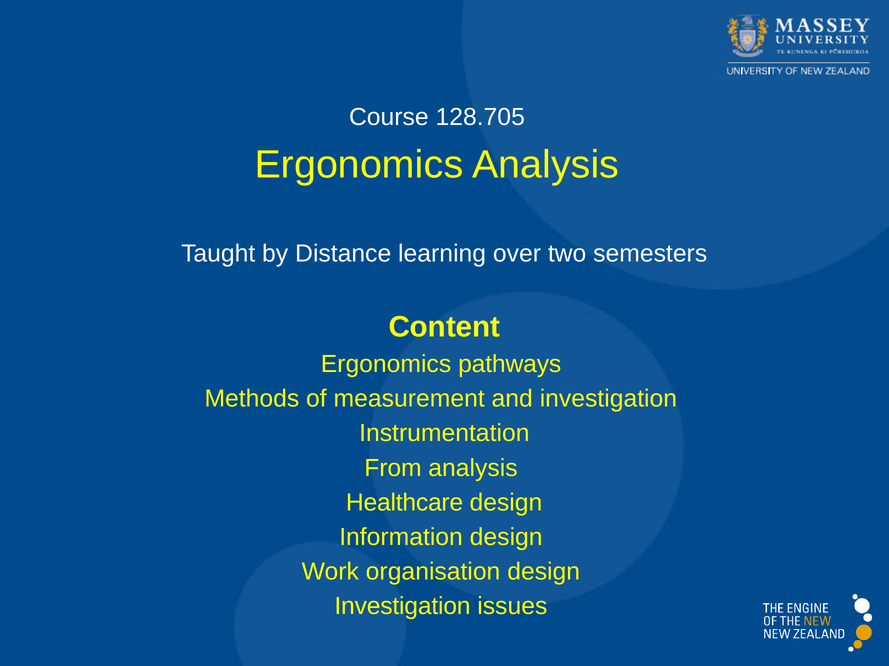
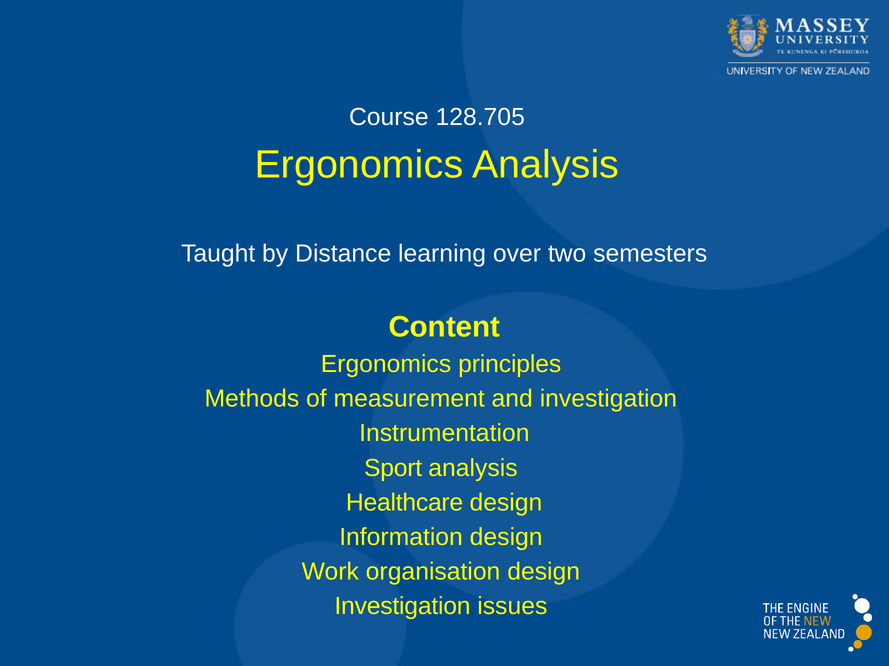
pathways: pathways -> principles
From: From -> Sport
